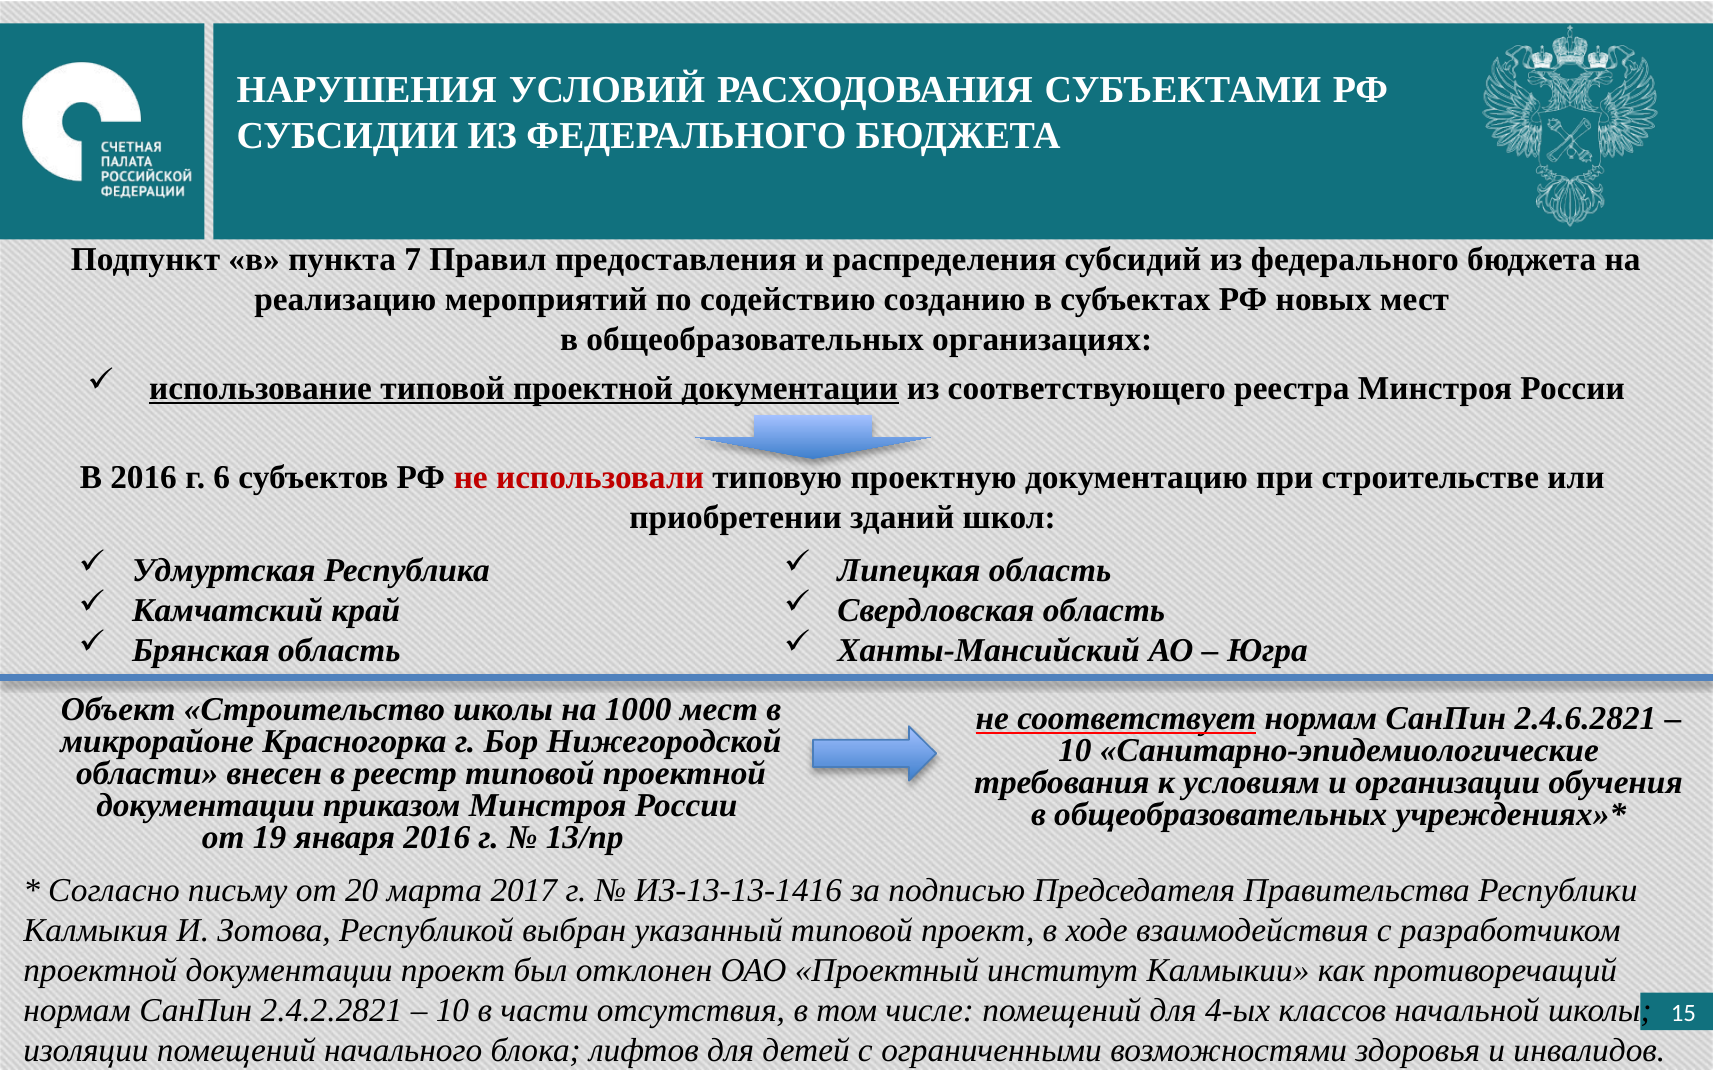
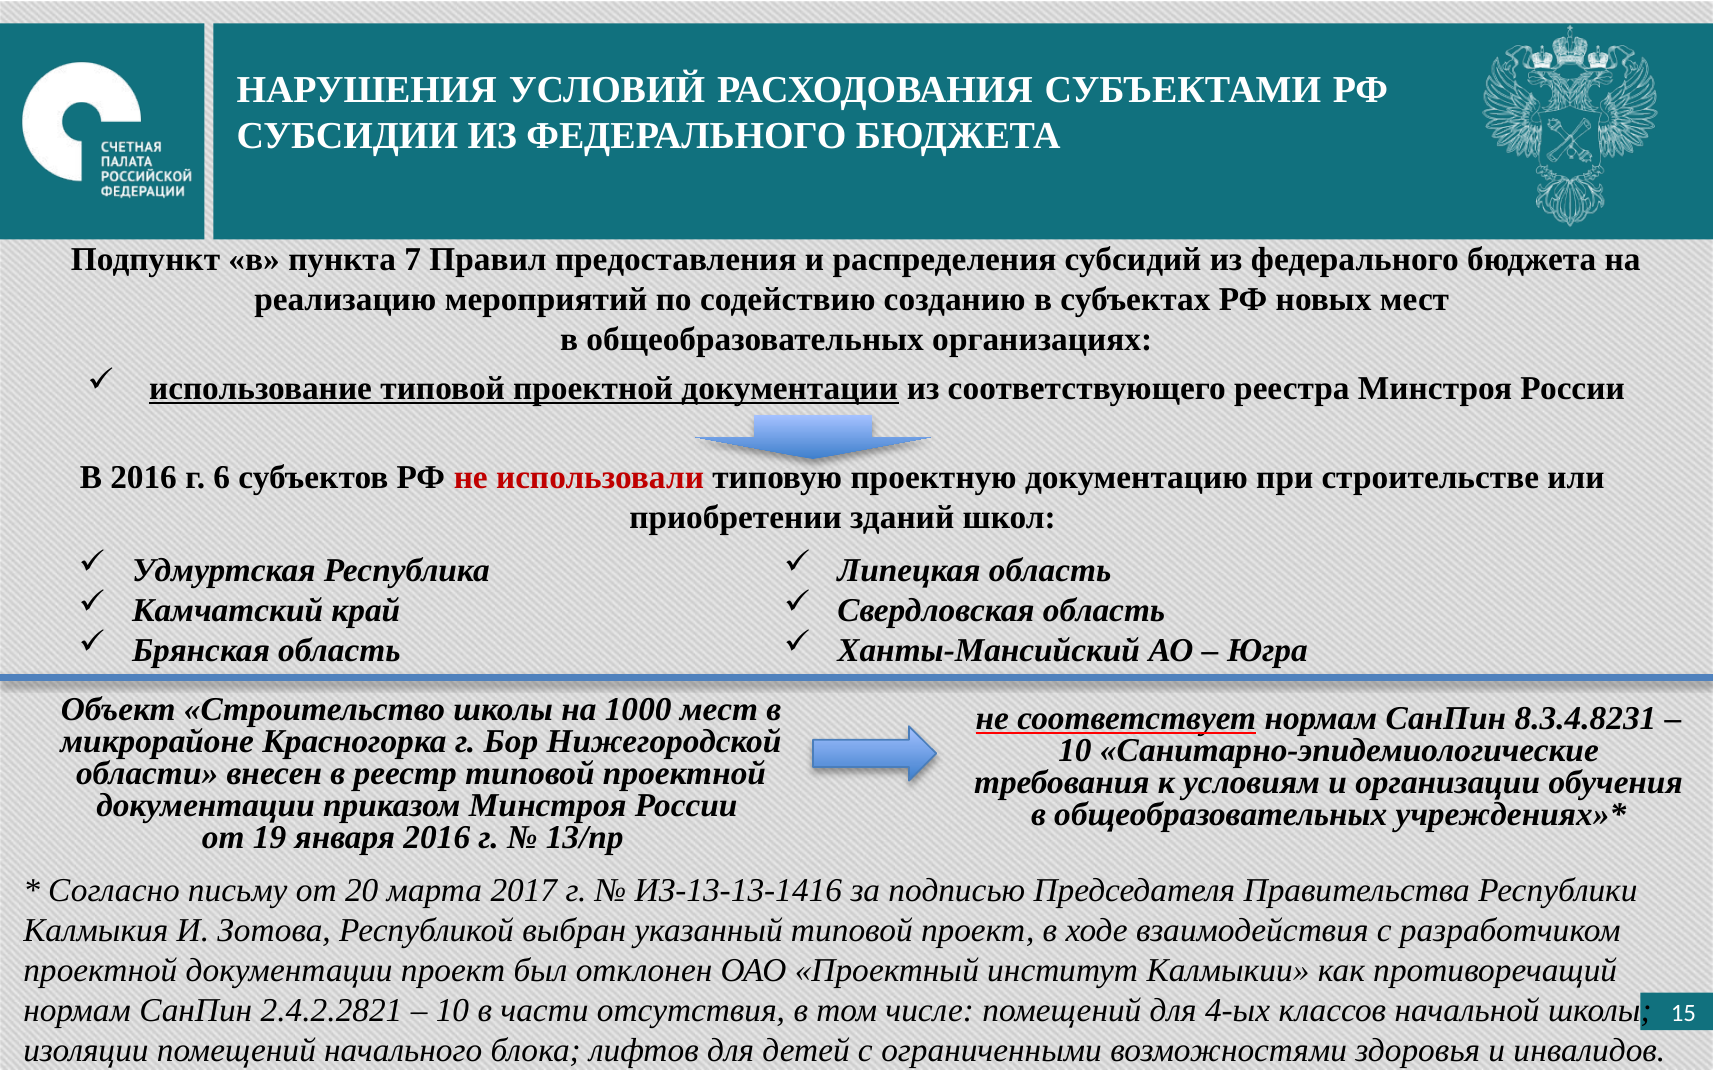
2.4.6.2821: 2.4.6.2821 -> 8.3.4.8231
